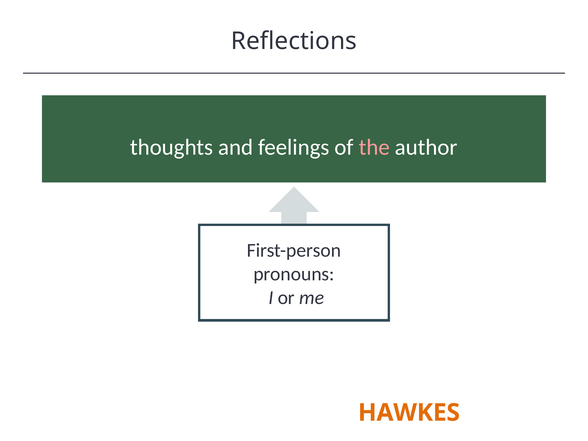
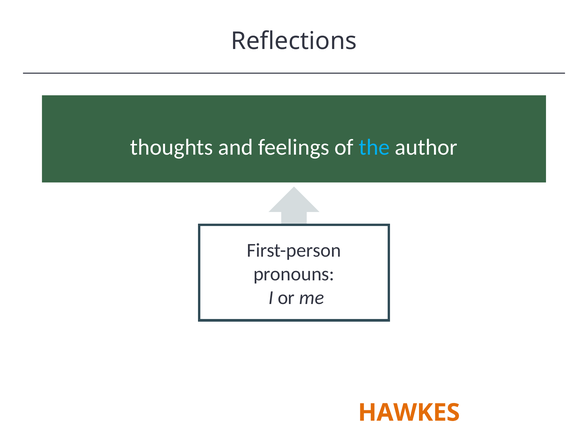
the colour: pink -> light blue
